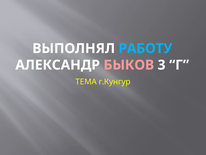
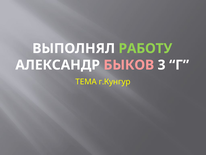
РАБОТУ colour: light blue -> light green
